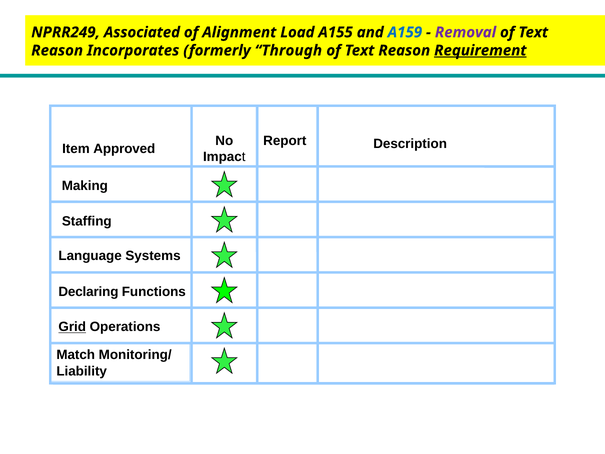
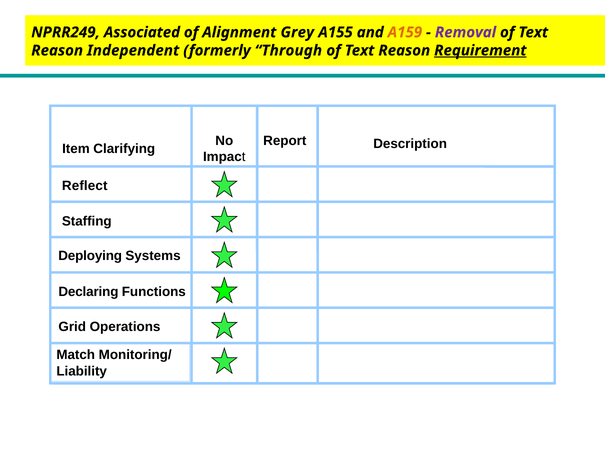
Load: Load -> Grey
A159 colour: blue -> orange
Incorporates: Incorporates -> Independent
Approved: Approved -> Clarifying
Making: Making -> Reflect
Language: Language -> Deploying
Grid underline: present -> none
